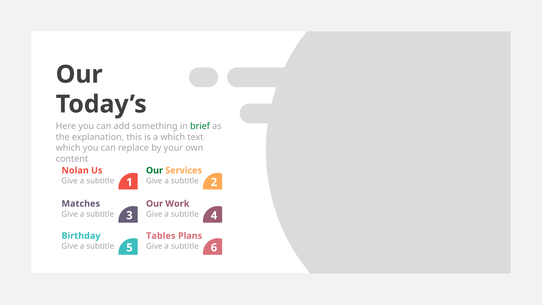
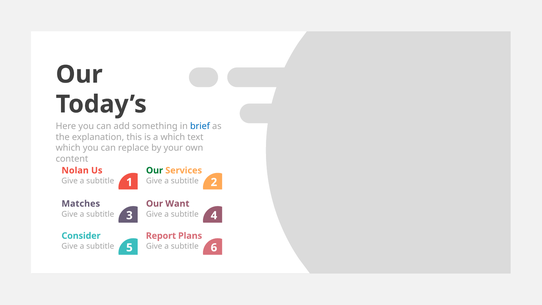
brief colour: green -> blue
Work: Work -> Want
Birthday: Birthday -> Consider
Tables: Tables -> Report
